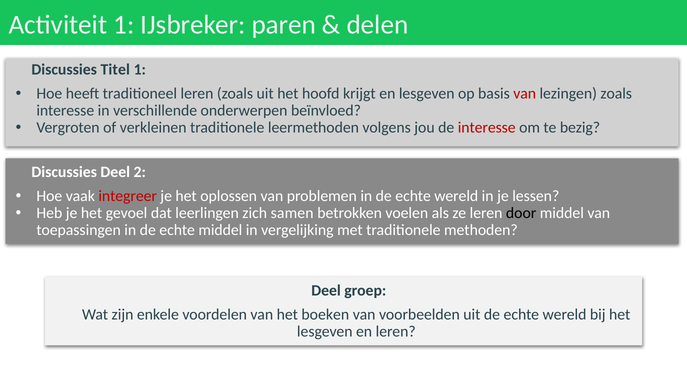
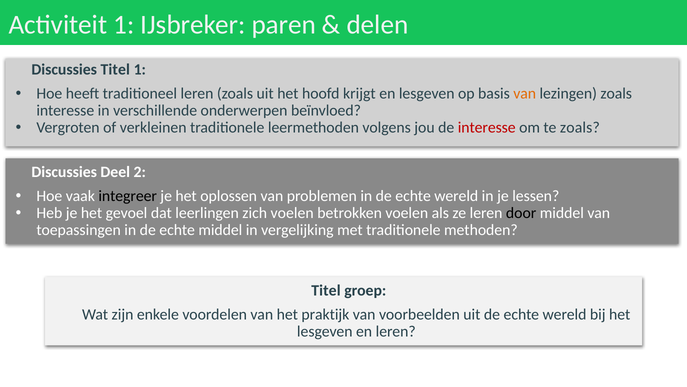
van at (525, 94) colour: red -> orange
te bezig: bezig -> zoals
integreer colour: red -> black
zich samen: samen -> voelen
Deel at (326, 290): Deel -> Titel
boeken: boeken -> praktijk
